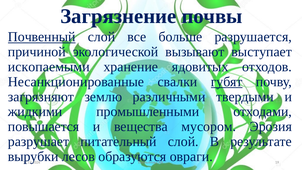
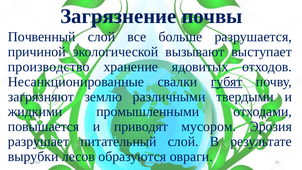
Почвенный underline: present -> none
ископаемыми: ископаемыми -> производство
вещества: вещества -> приводят
